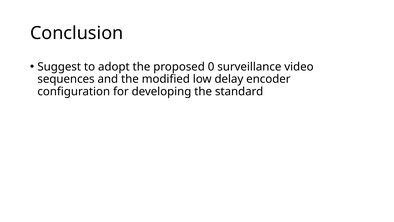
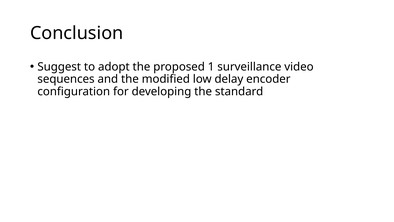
0: 0 -> 1
